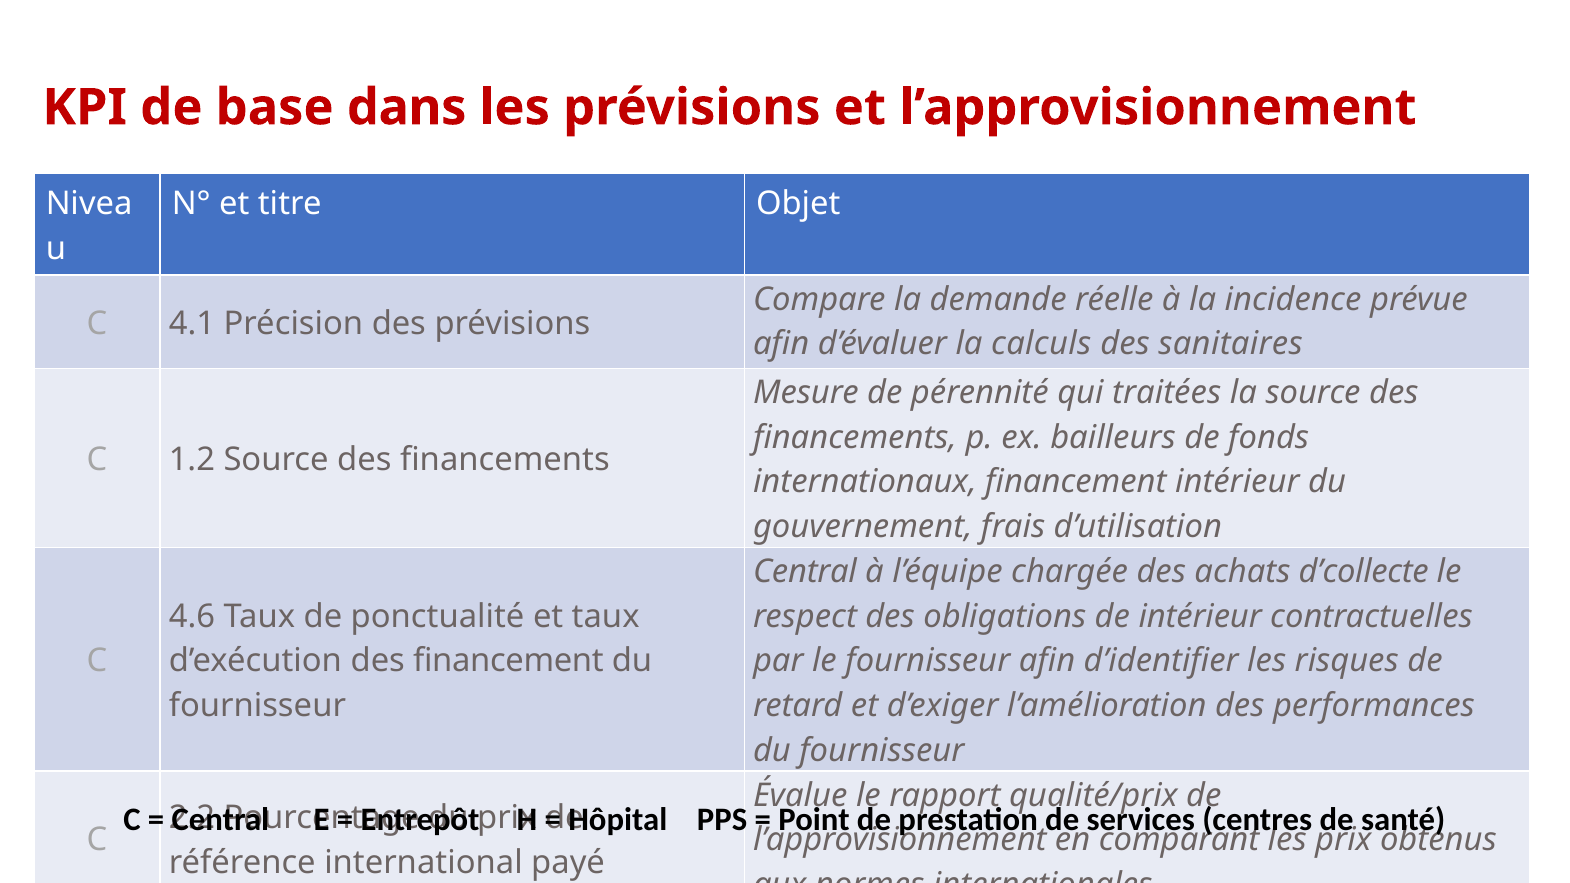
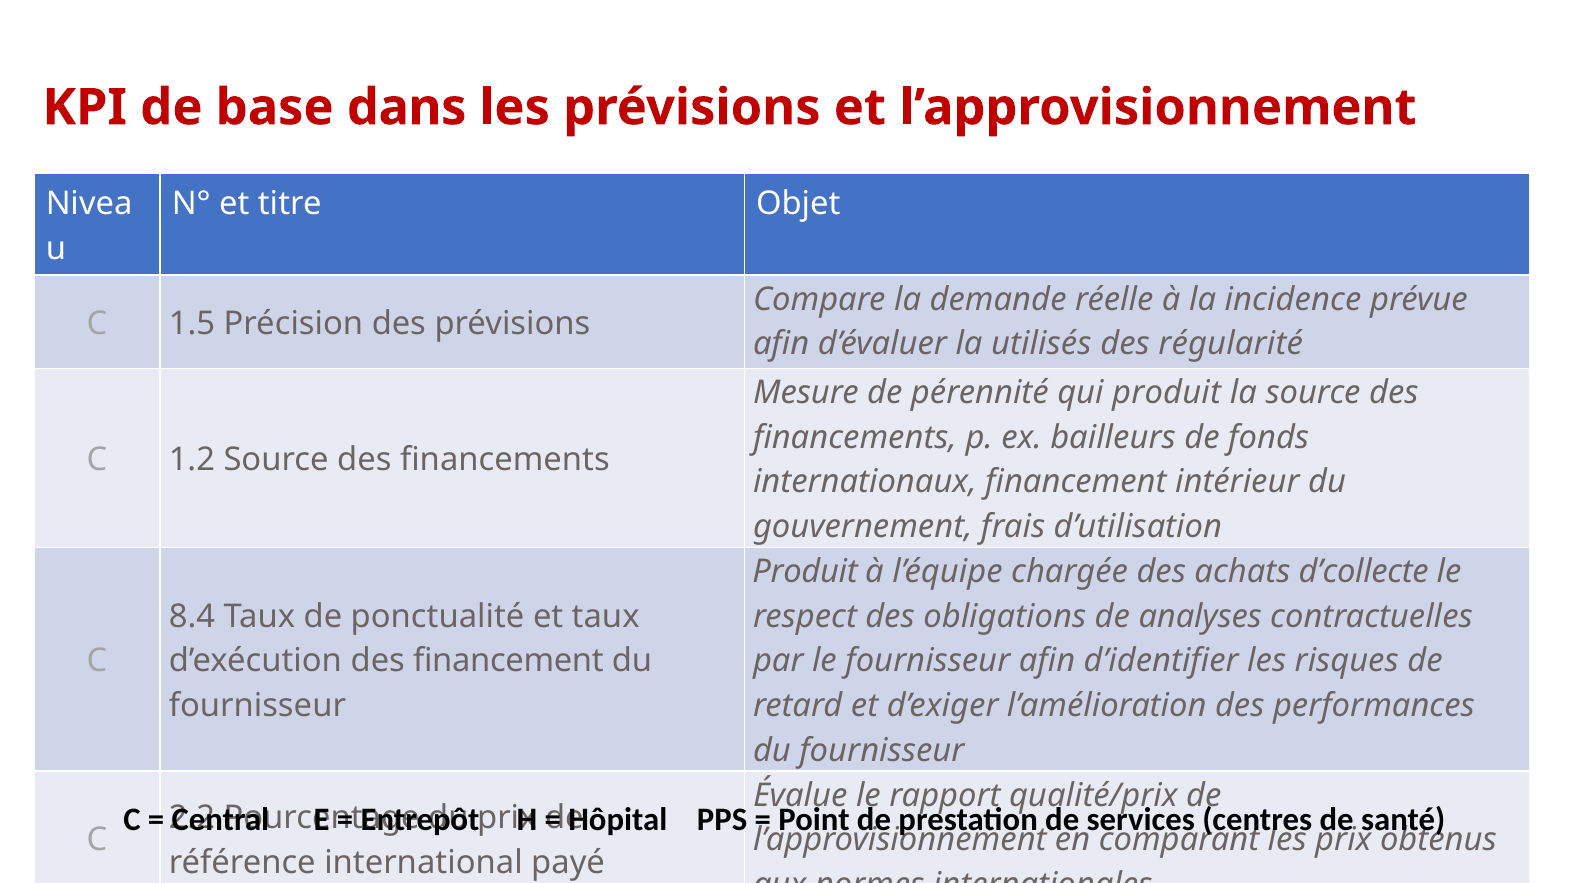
4.1: 4.1 -> 1.5
calculs: calculs -> utilisés
sanitaires: sanitaires -> régularité
qui traitées: traitées -> produit
Central at (805, 572): Central -> Produit
4.6: 4.6 -> 8.4
de intérieur: intérieur -> analyses
